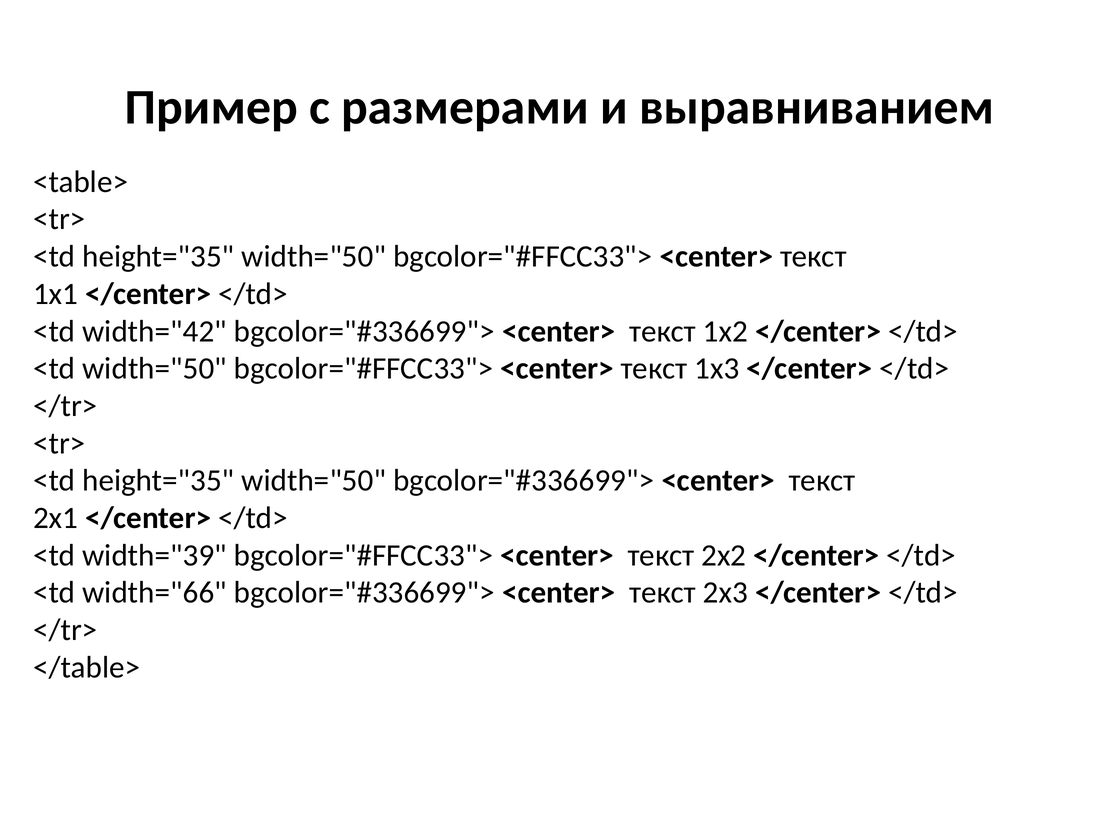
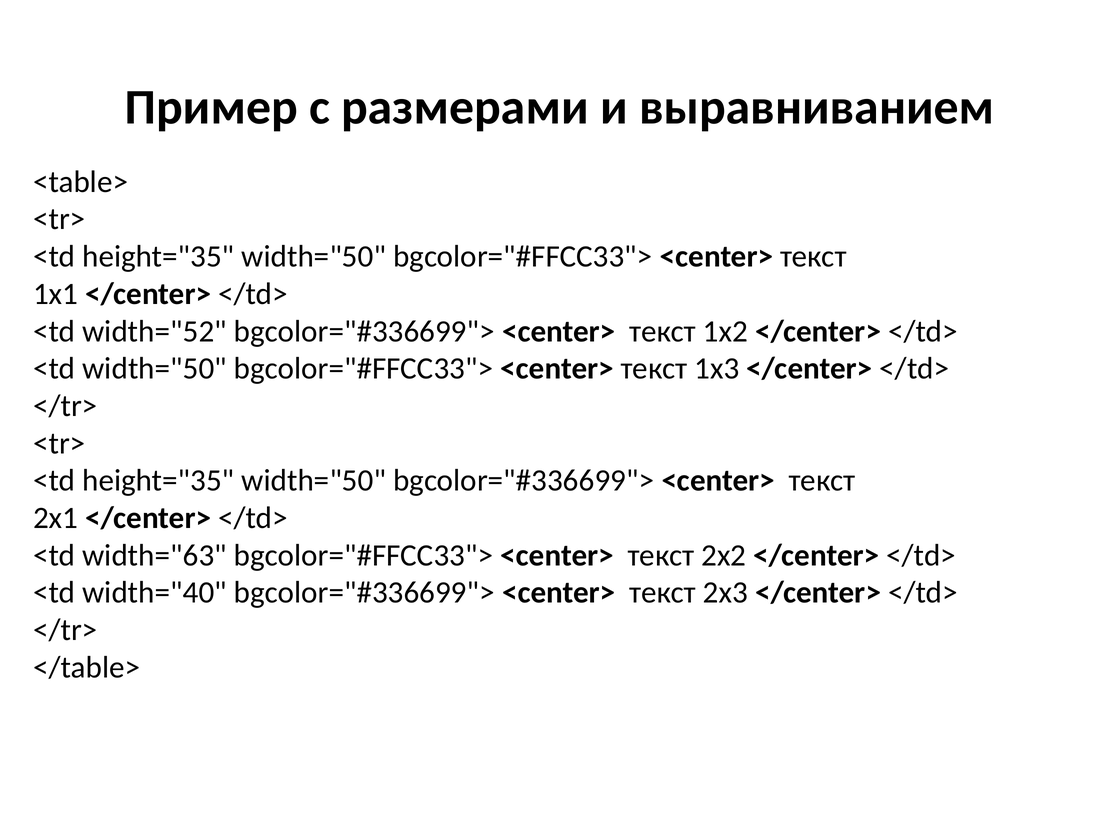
width="42: width="42 -> width="52
width="39: width="39 -> width="63
width="66: width="66 -> width="40
